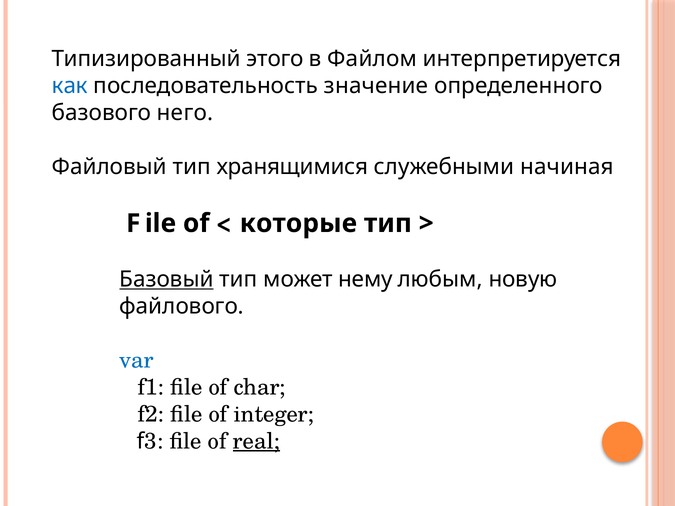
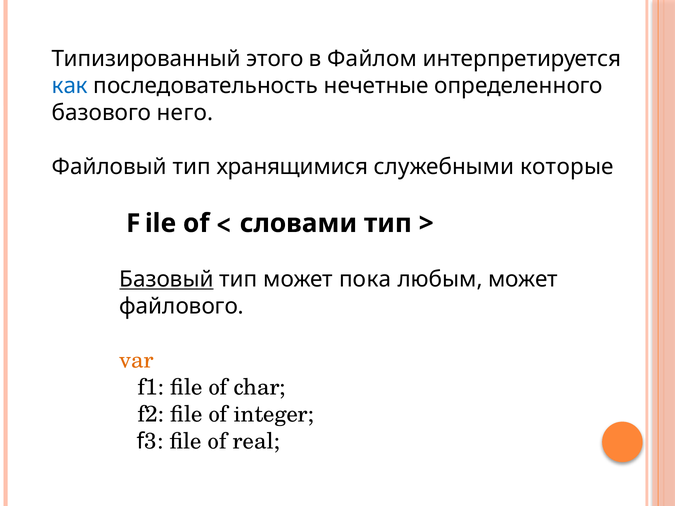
значение: значение -> нечетные
начиная: начиная -> которые
которые: которые -> словами
нему: нему -> пока
любым новую: новую -> может
var colour: blue -> orange
real underline: present -> none
